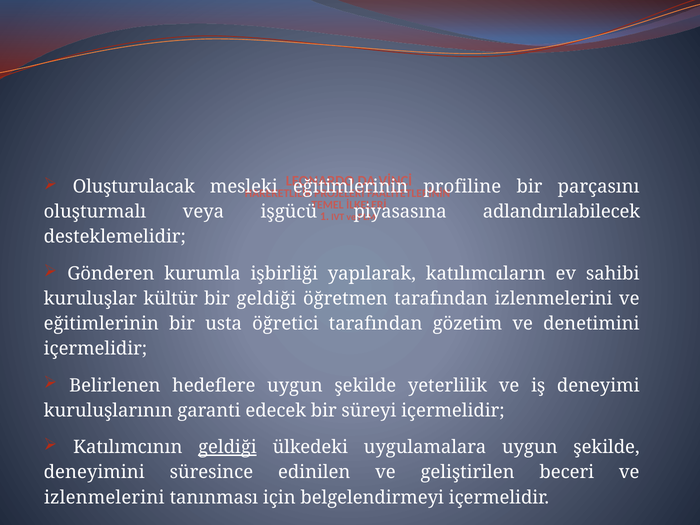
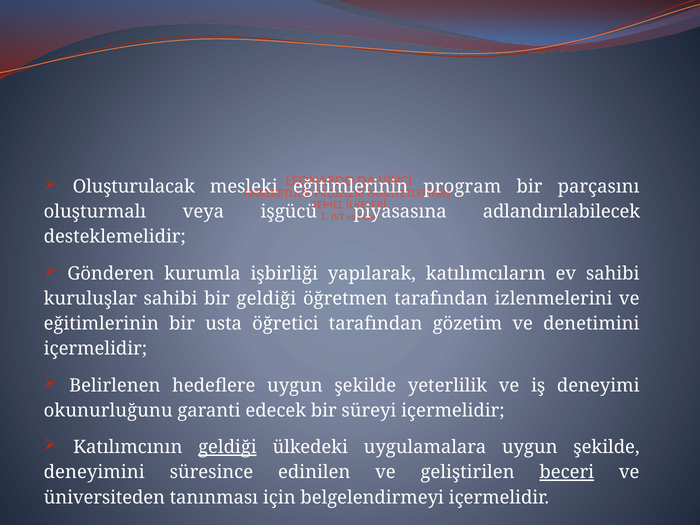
profiline: profiline -> program
kuruluşlar kültür: kültür -> sahibi
kuruluşlarının: kuruluşlarının -> okunurluğunu
beceri underline: none -> present
izlenmelerini at (104, 497): izlenmelerini -> üniversiteden
